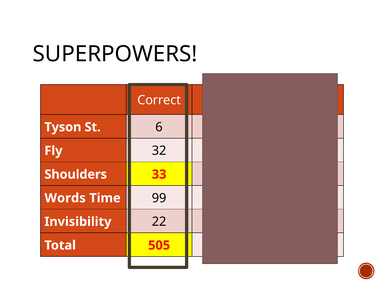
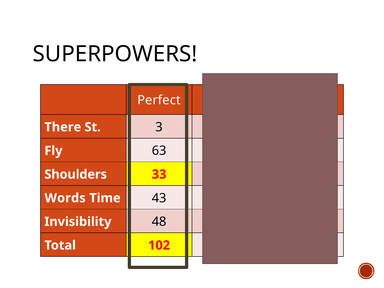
Correct: Correct -> Perfect
Tyson: Tyson -> There
6: 6 -> 3
32: 32 -> 63
99: 99 -> 43
22: 22 -> 48
505: 505 -> 102
